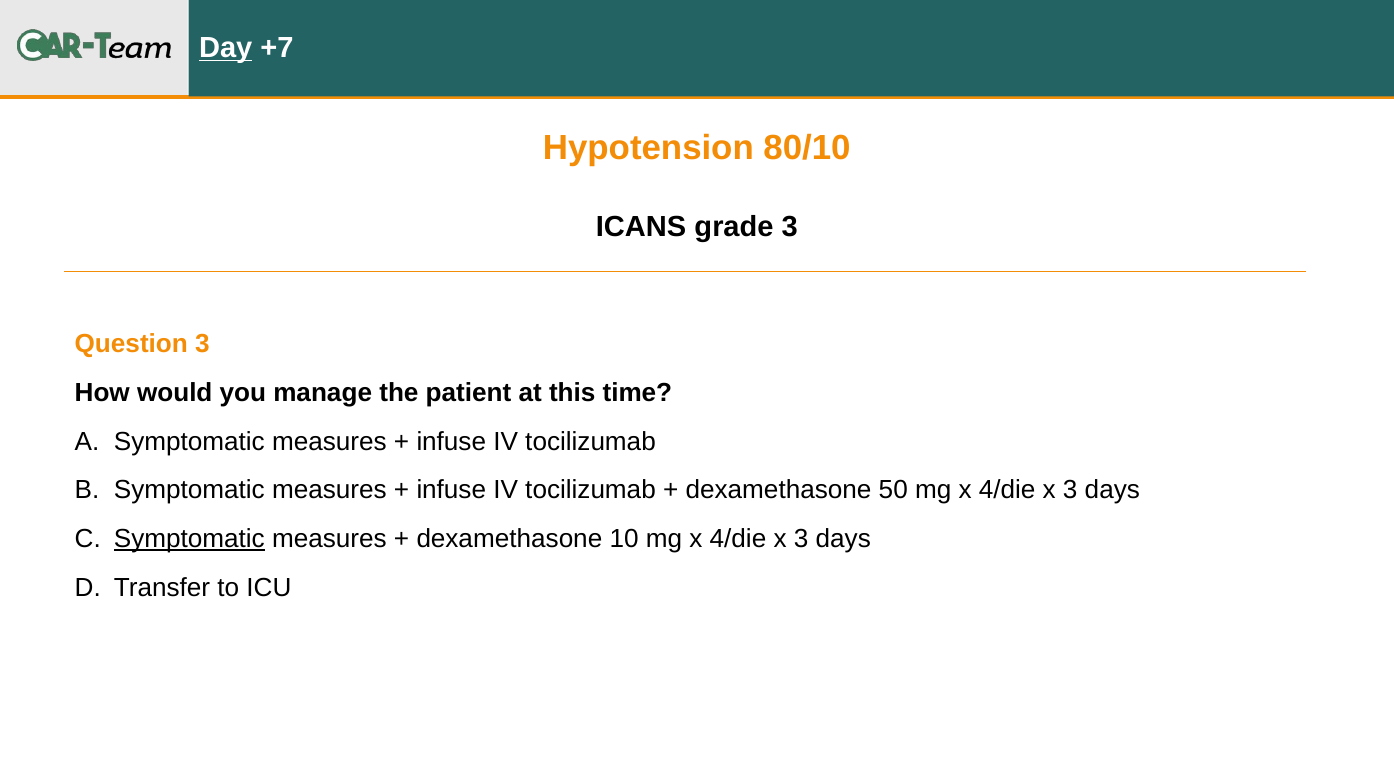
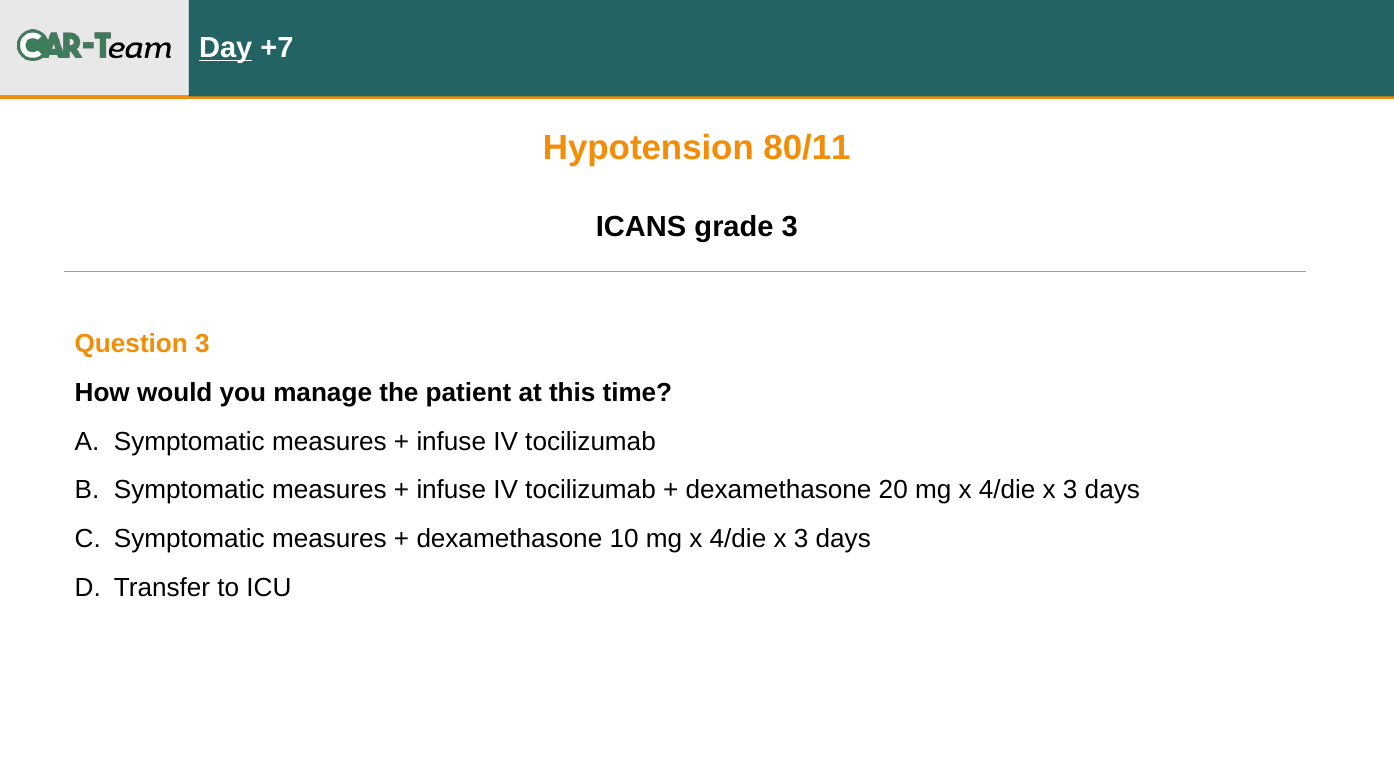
80/10: 80/10 -> 80/11
50: 50 -> 20
Symptomatic at (189, 539) underline: present -> none
